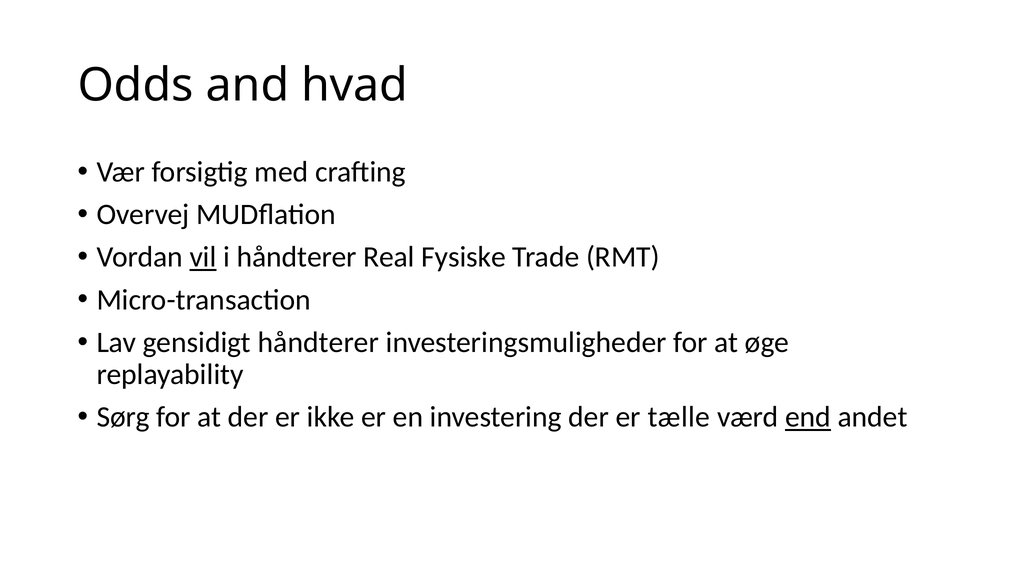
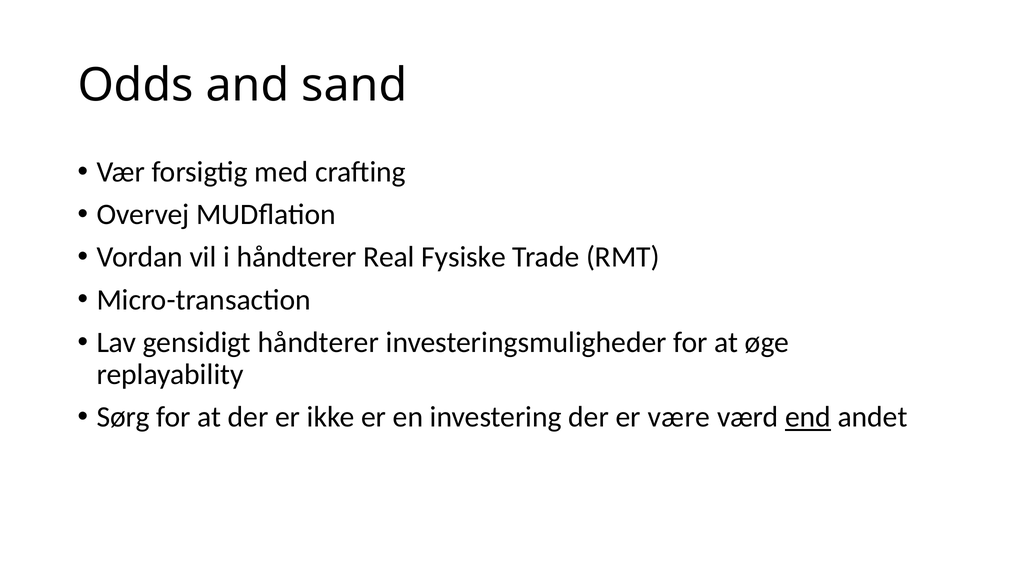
hvad: hvad -> sand
vil underline: present -> none
tælle: tælle -> være
